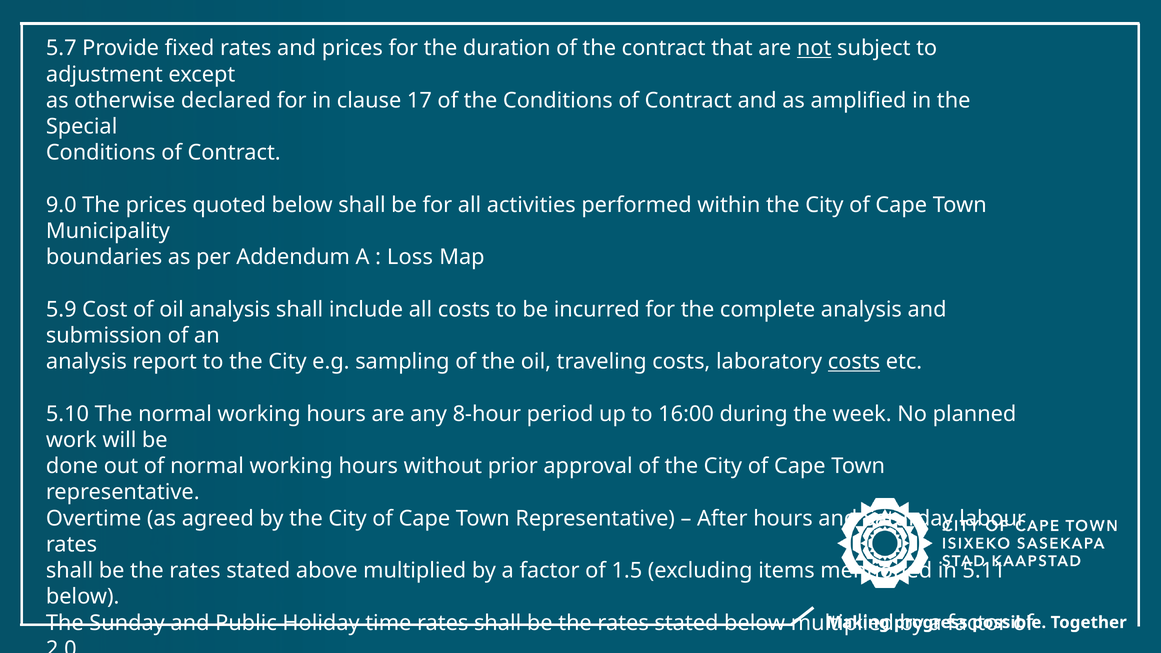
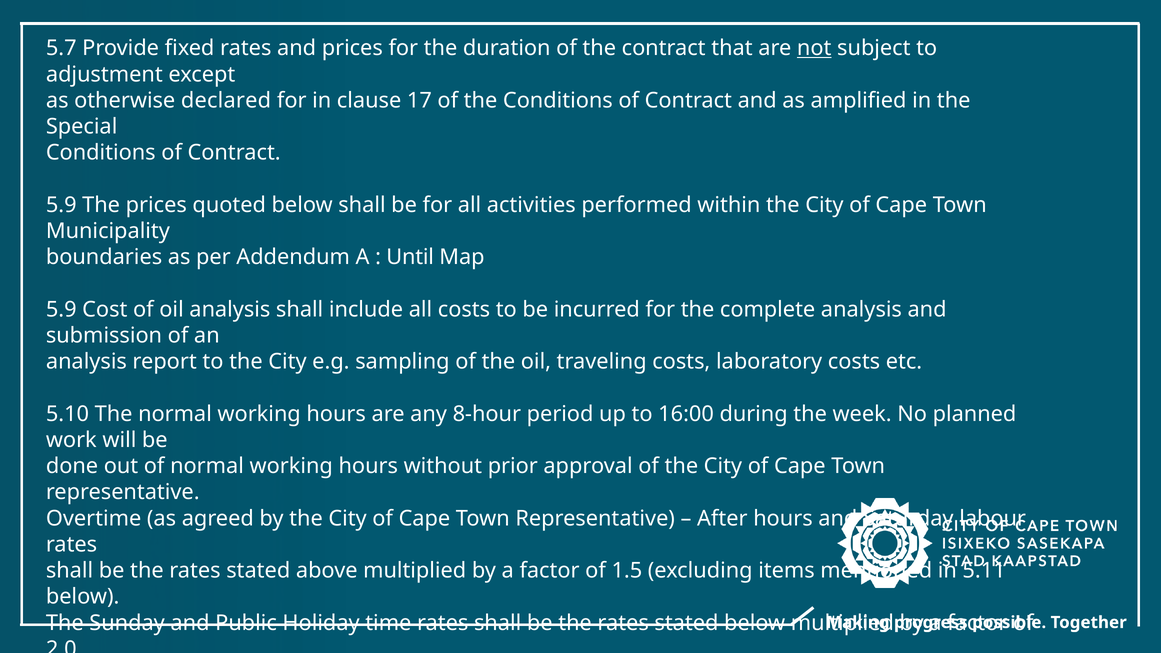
9.0 at (61, 205): 9.0 -> 5.9
Loss: Loss -> Until
costs at (854, 362) underline: present -> none
